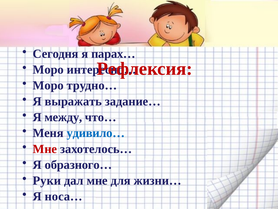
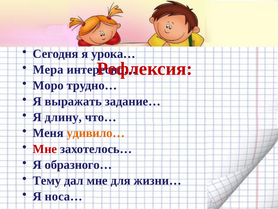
парах…: парах… -> урока…
Моро at (48, 69): Моро -> Мера
между: между -> длину
удивило… colour: blue -> orange
Руки: Руки -> Тему
